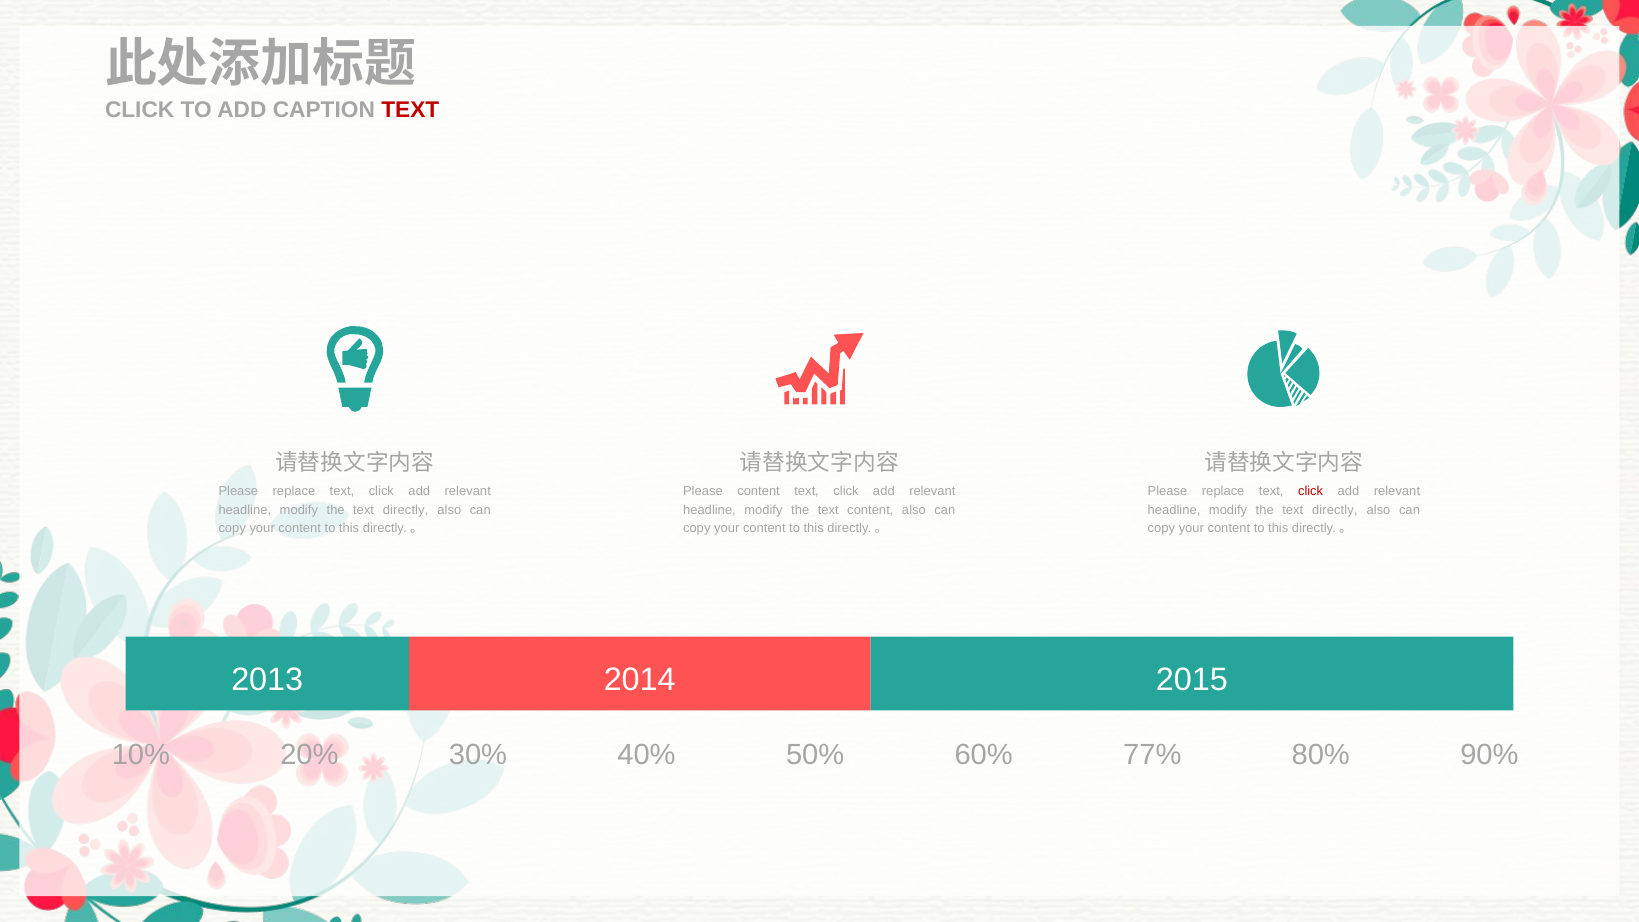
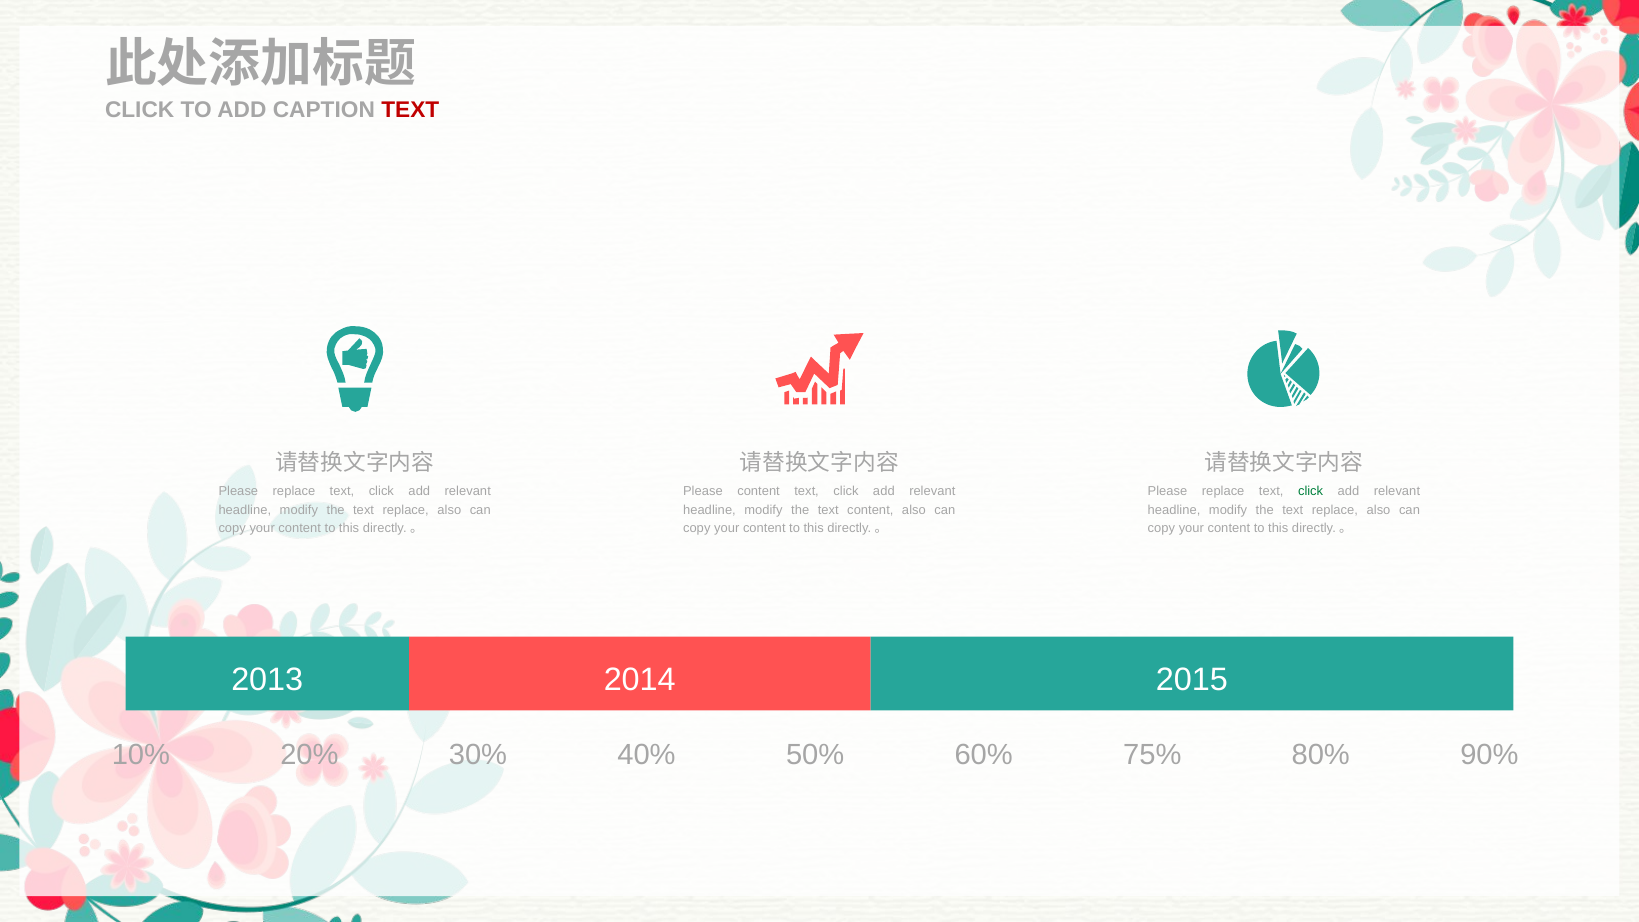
click at (1311, 491) colour: red -> green
directly at (406, 510): directly -> replace
directly at (1335, 510): directly -> replace
77%: 77% -> 75%
